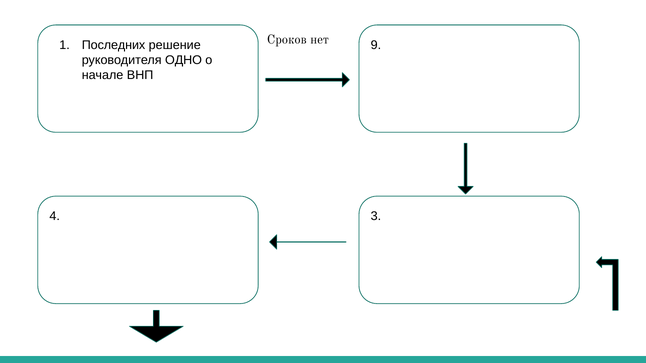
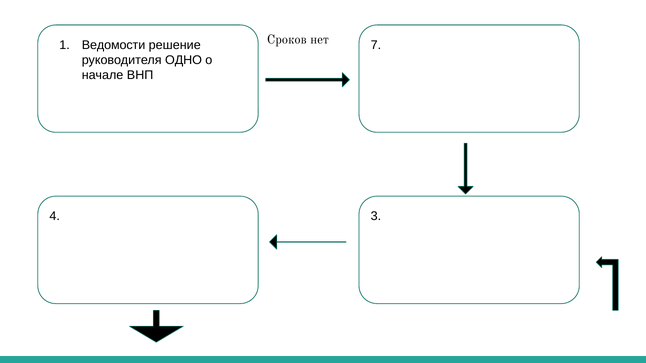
9: 9 -> 7
Последних: Последних -> Ведомости
